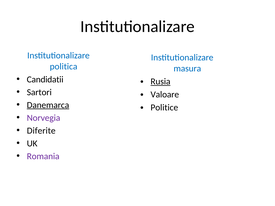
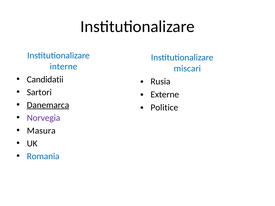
politica: politica -> interne
masura: masura -> miscari
Rusia underline: present -> none
Valoare: Valoare -> Externe
Diferite: Diferite -> Masura
Romania colour: purple -> blue
